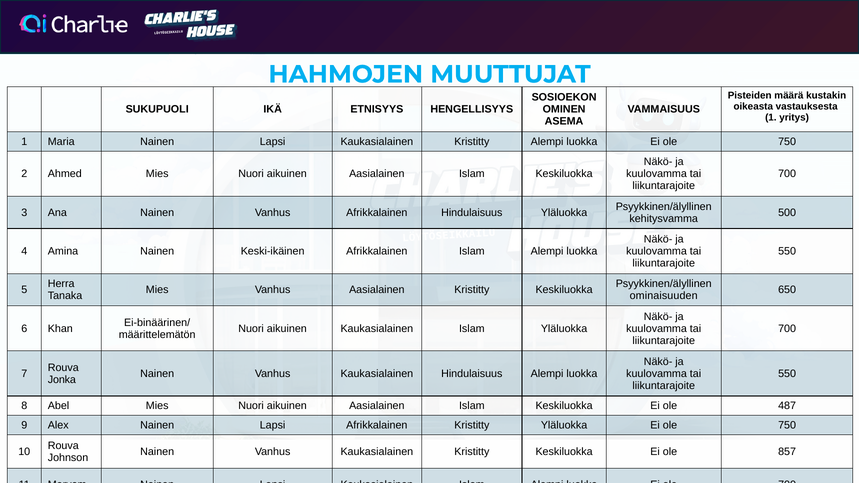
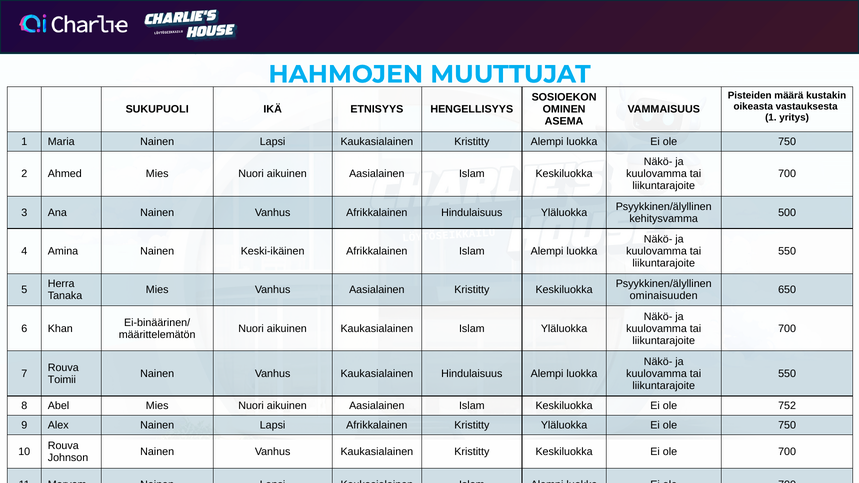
Jonka: Jonka -> Toimii
487: 487 -> 752
Keskiluokka Ei ole 857: 857 -> 700
